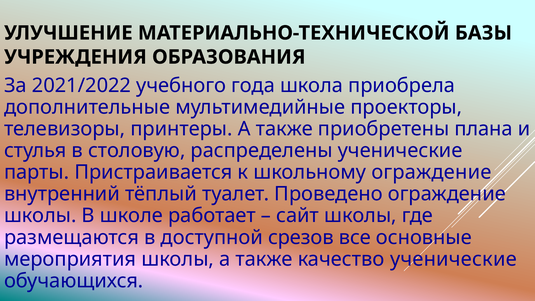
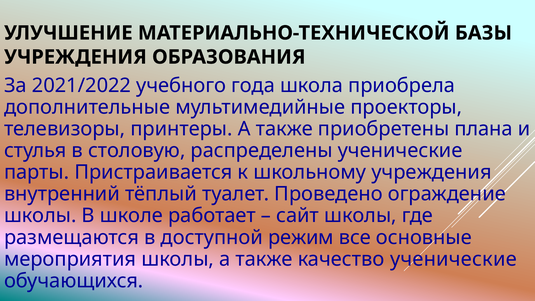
школьному ограждение: ограждение -> учреждения
срезов: срезов -> режим
